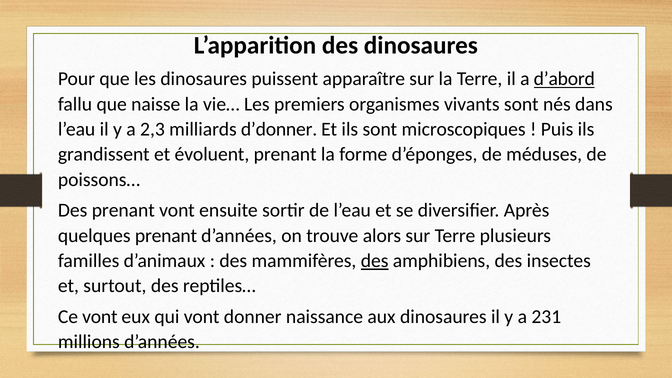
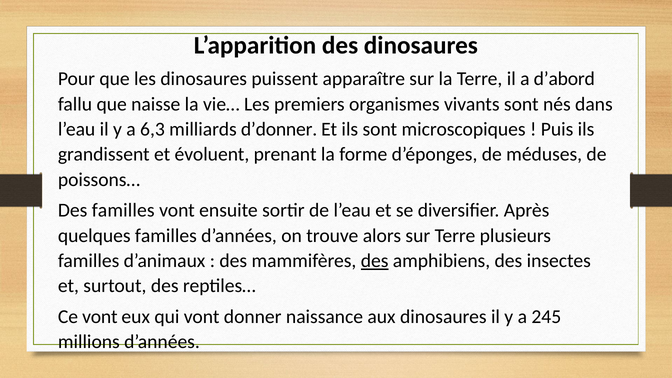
d’abord underline: present -> none
2,3: 2,3 -> 6,3
Des prenant: prenant -> familles
quelques prenant: prenant -> familles
231: 231 -> 245
